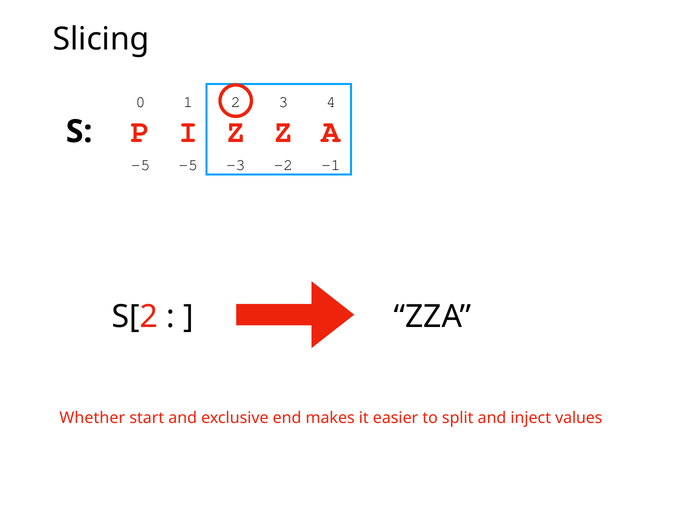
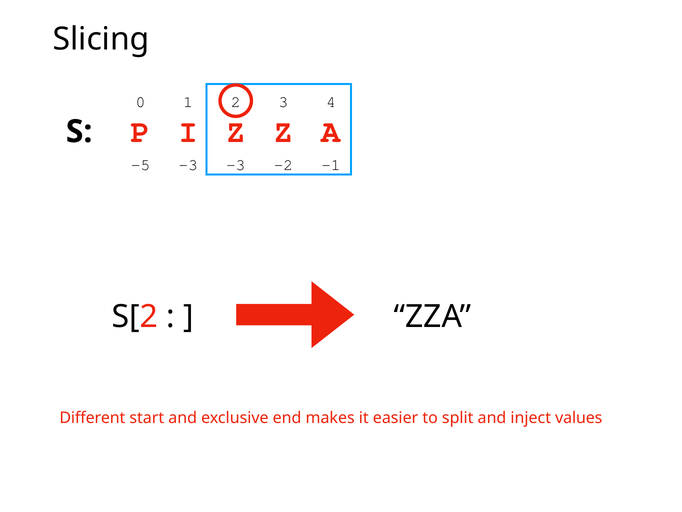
-5 -5: -5 -> -3
Whether: Whether -> Different
